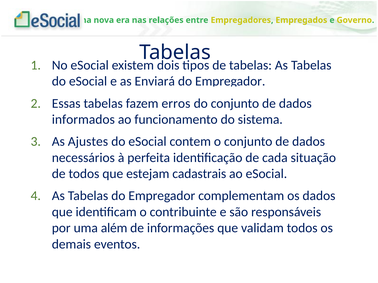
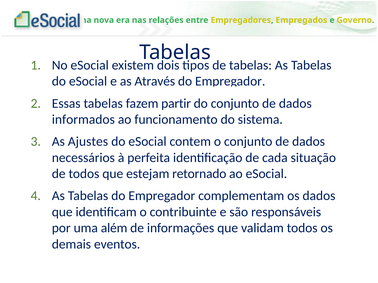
Enviará: Enviará -> Através
erros: erros -> partir
cadastrais: cadastrais -> retornado
